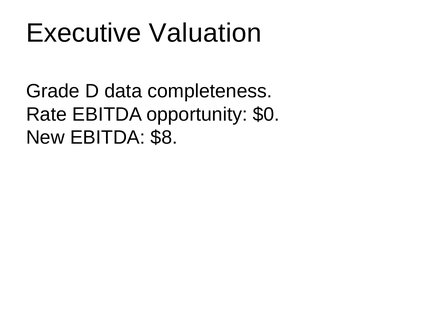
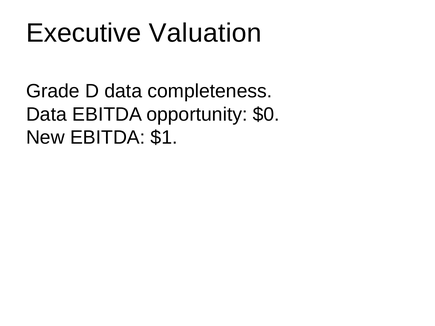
Rate at (46, 114): Rate -> Data
$8: $8 -> $1
